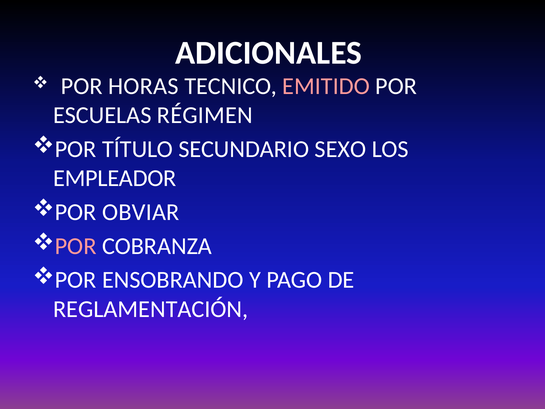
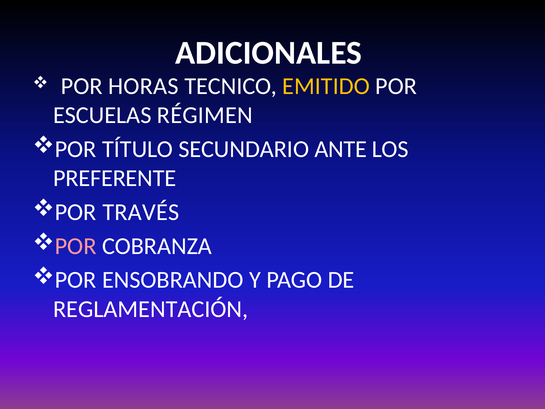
EMITIDO colour: pink -> yellow
SEXO: SEXO -> ANTE
EMPLEADOR: EMPLEADOR -> PREFERENTE
OBVIAR: OBVIAR -> TRAVÉS
